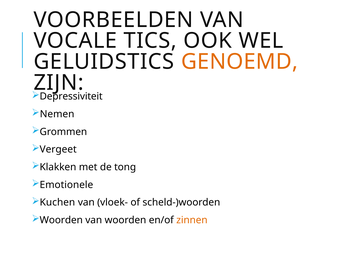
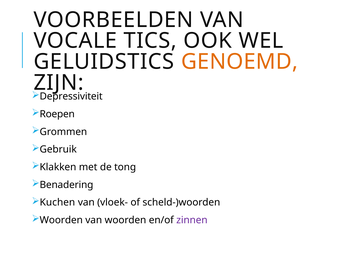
Nemen: Nemen -> Roepen
Vergeet: Vergeet -> Gebruik
Emotionele: Emotionele -> Benadering
zinnen colour: orange -> purple
